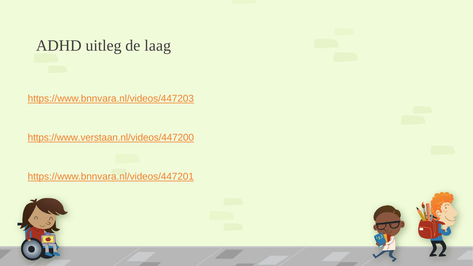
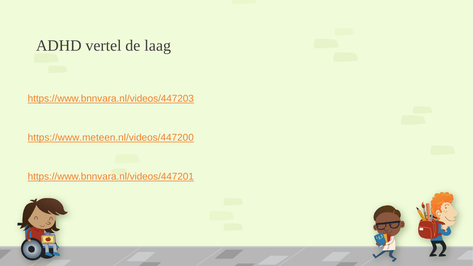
uitleg: uitleg -> vertel
https://www.verstaan.nl/videos/447200: https://www.verstaan.nl/videos/447200 -> https://www.meteen.nl/videos/447200
